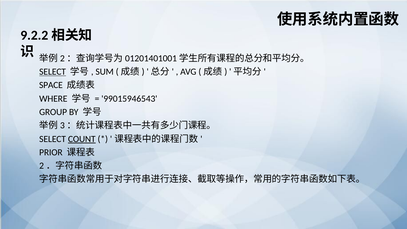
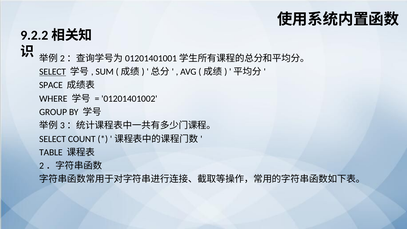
99015946543: 99015946543 -> 01201401002
COUNT underline: present -> none
PRIOR: PRIOR -> TABLE
